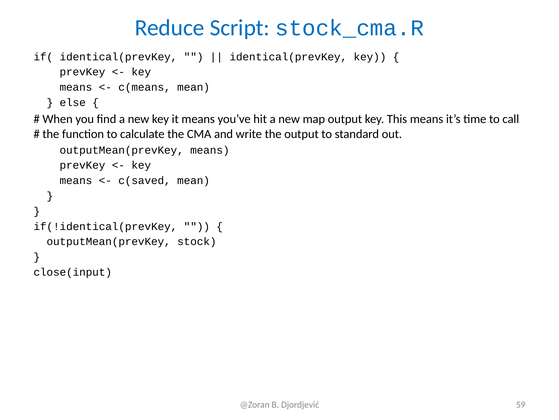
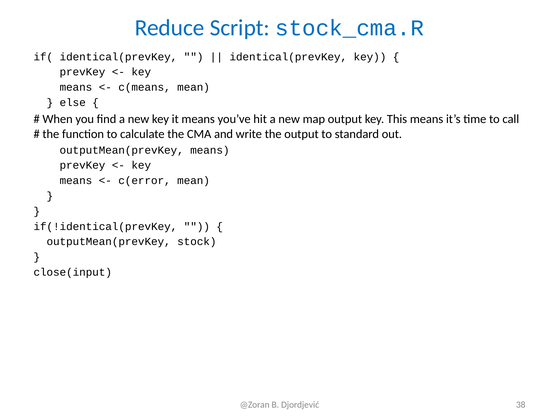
c(saved: c(saved -> c(error
59: 59 -> 38
